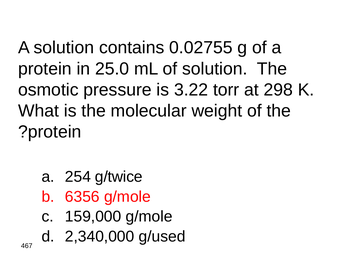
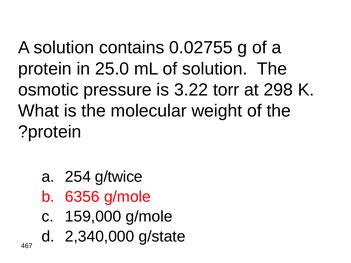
g/used: g/used -> g/state
